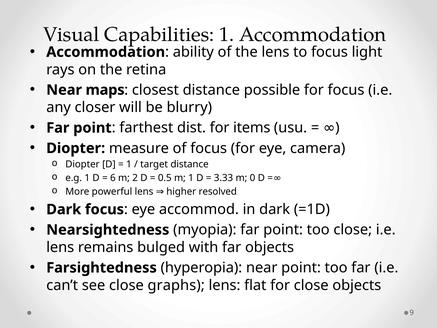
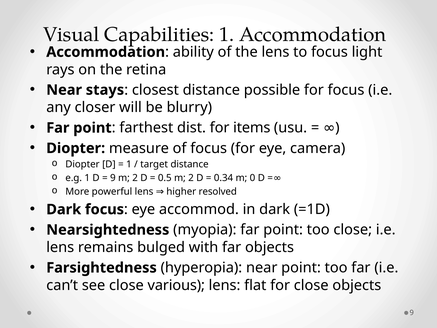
maps: maps -> stays
6 at (113, 178): 6 -> 9
0.5 m 1: 1 -> 2
3.33: 3.33 -> 0.34
graphs: graphs -> various
